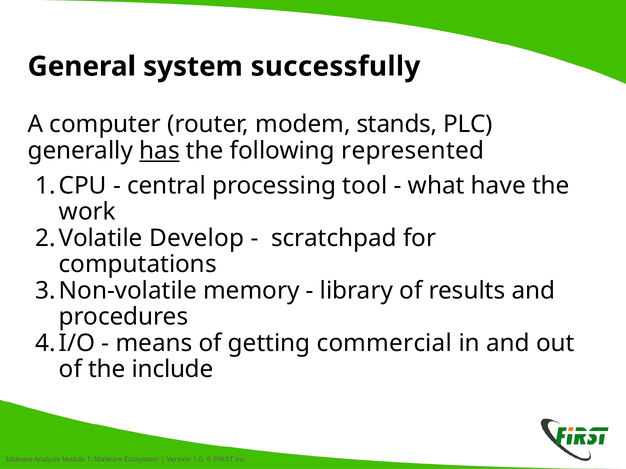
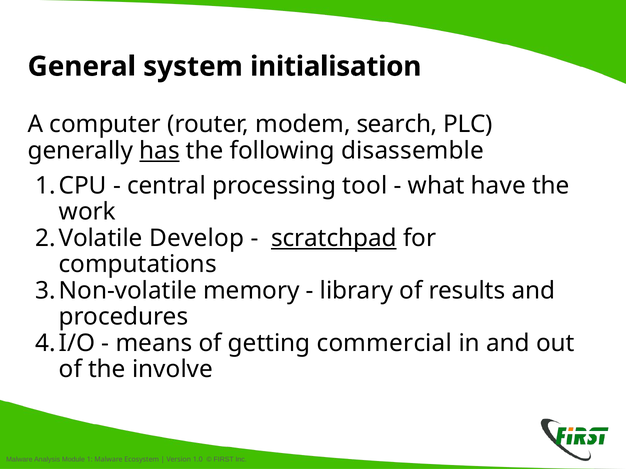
successfully: successfully -> initialisation
stands: stands -> search
represented: represented -> disassemble
scratchpad underline: none -> present
include: include -> involve
